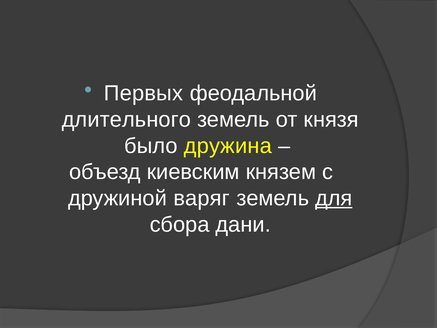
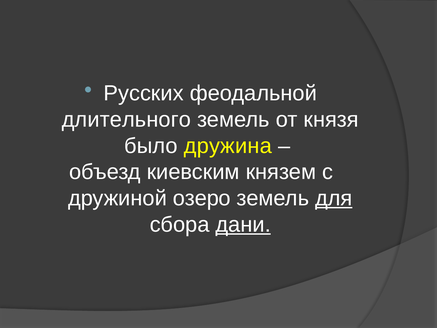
Первых: Первых -> Русских
варяг: варяг -> озеро
дани underline: none -> present
